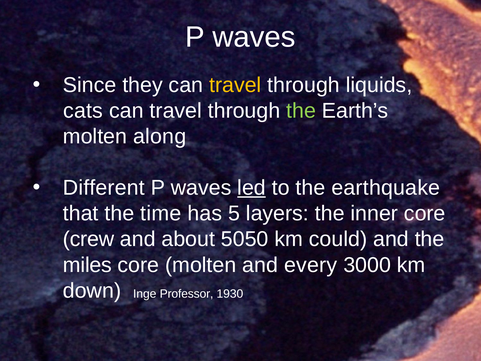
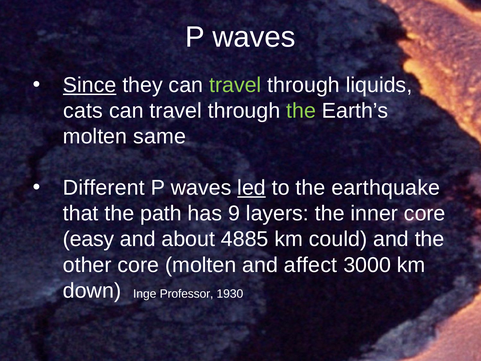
Since underline: none -> present
travel at (235, 85) colour: yellow -> light green
along: along -> same
time: time -> path
5: 5 -> 9
crew: crew -> easy
5050: 5050 -> 4885
miles: miles -> other
every: every -> affect
